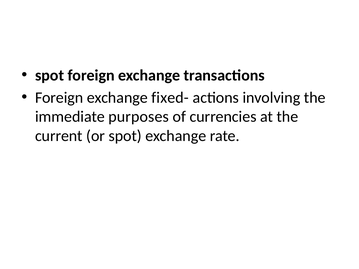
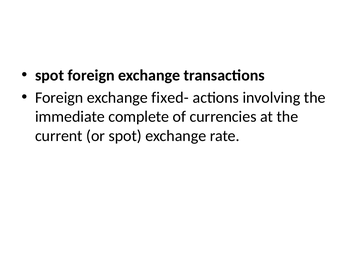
purposes: purposes -> complete
